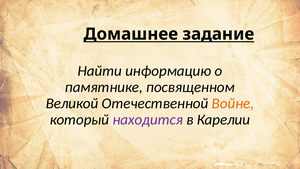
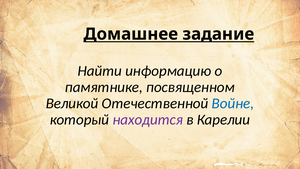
Войне colour: orange -> blue
